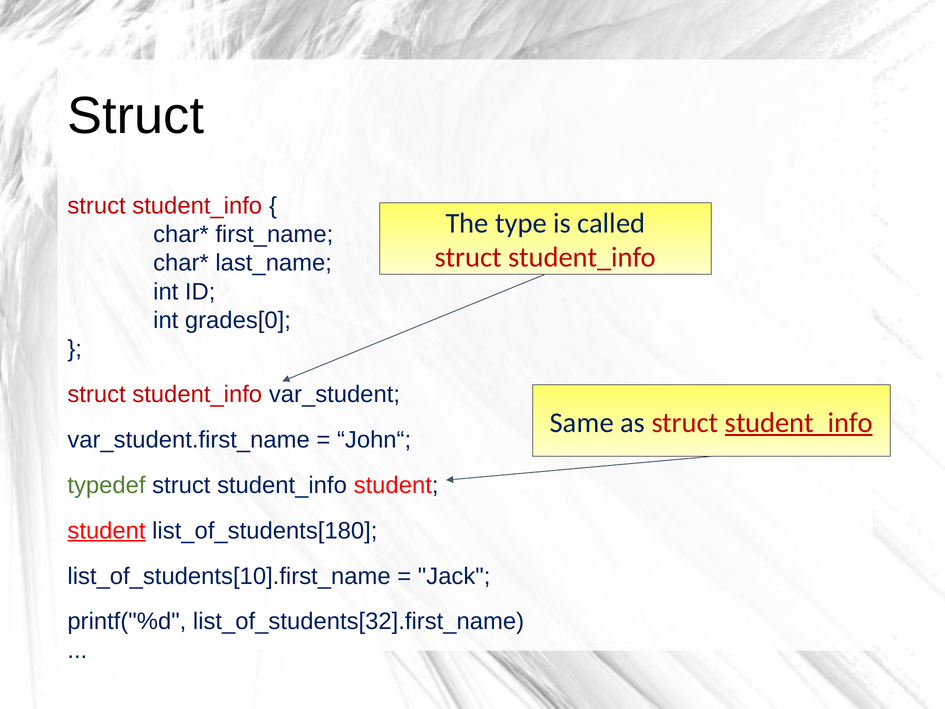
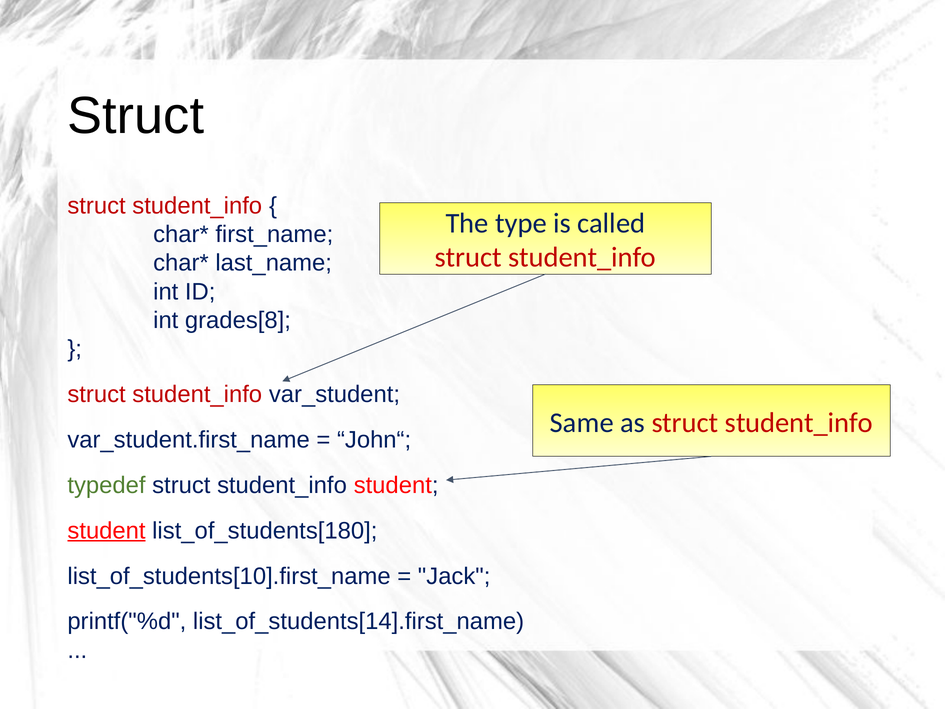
grades[0: grades[0 -> grades[8
student_info at (799, 422) underline: present -> none
list_of_students[32].first_name: list_of_students[32].first_name -> list_of_students[14].first_name
